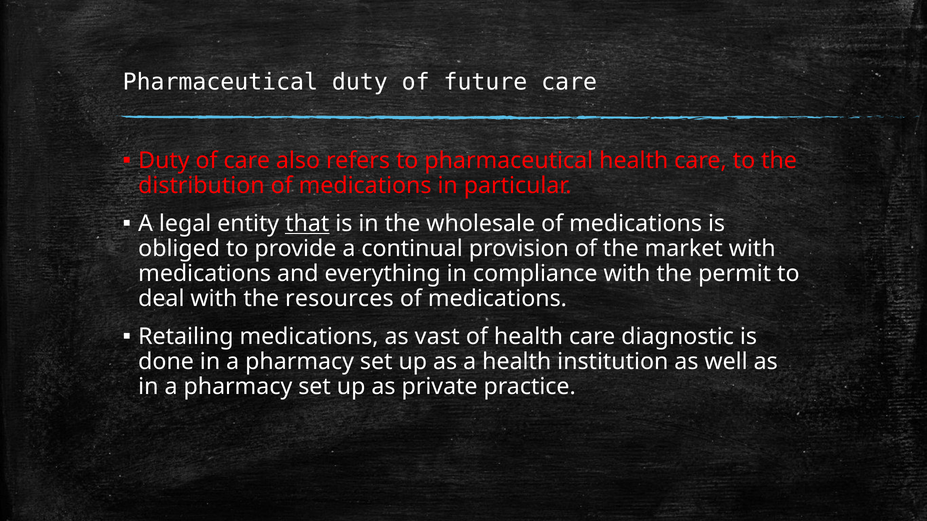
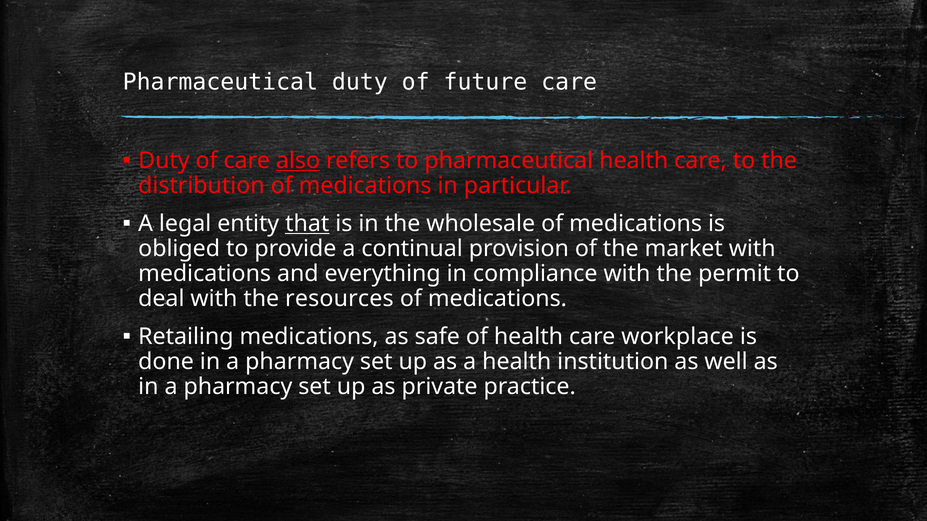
also underline: none -> present
vast: vast -> safe
diagnostic: diagnostic -> workplace
